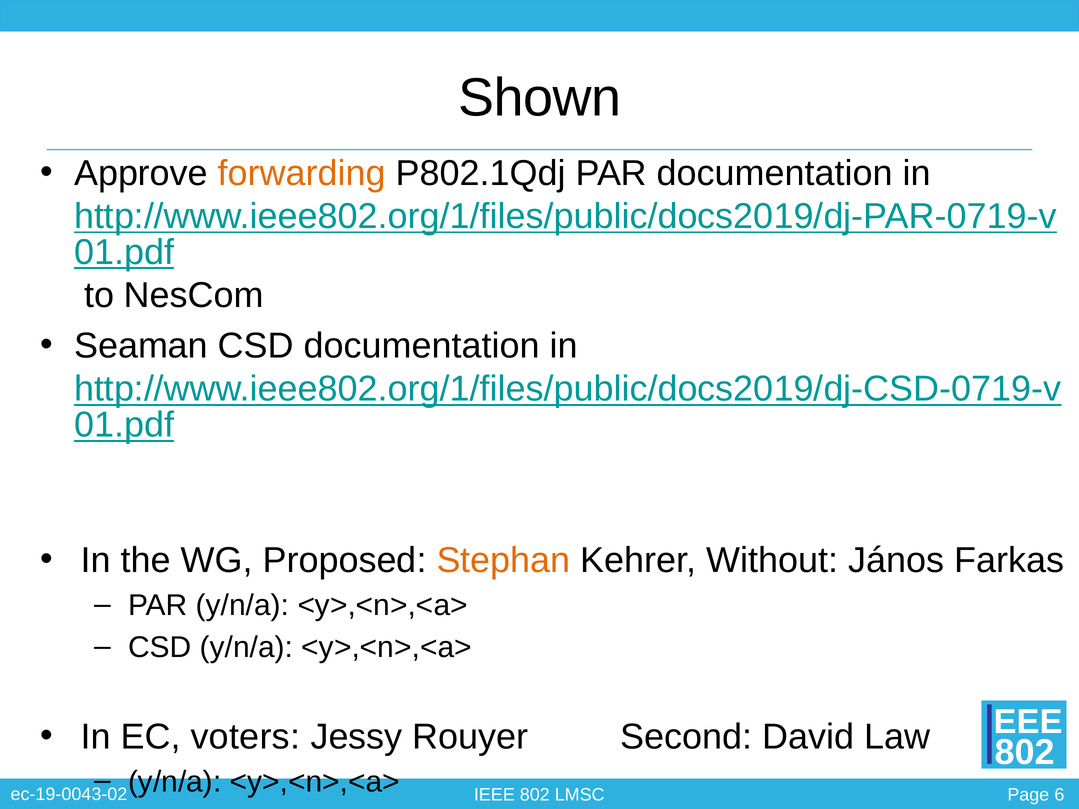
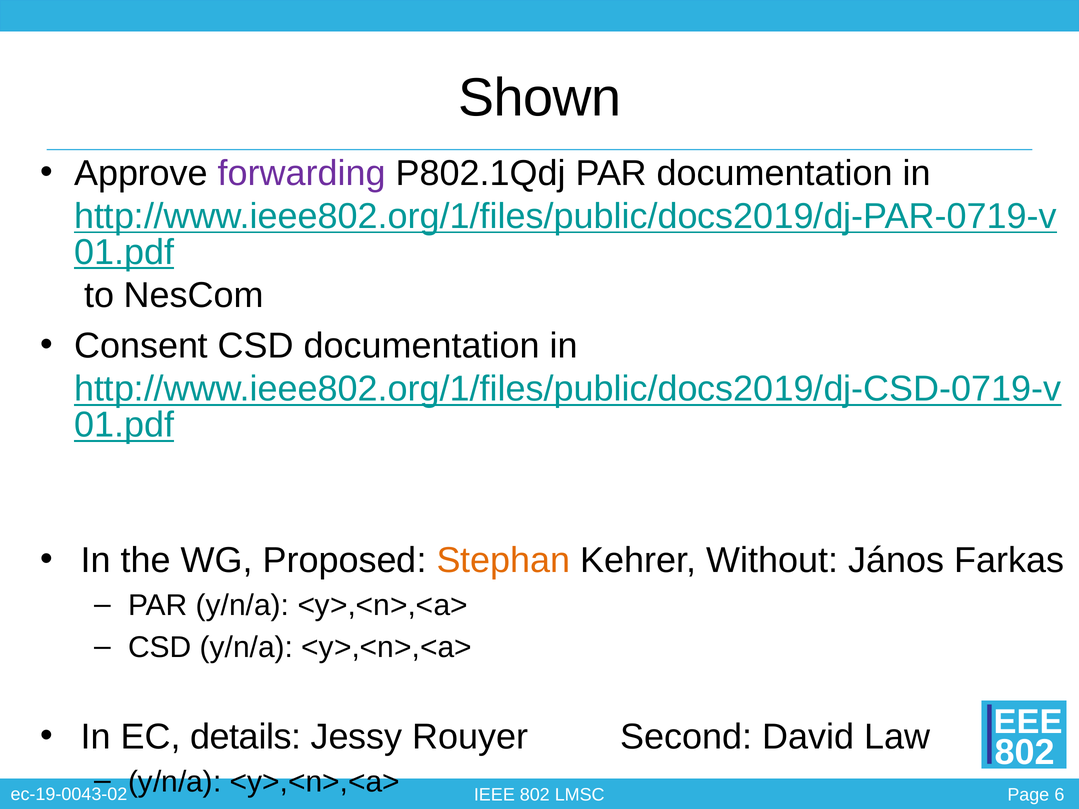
forwarding colour: orange -> purple
Seaman: Seaman -> Consent
voters: voters -> details
